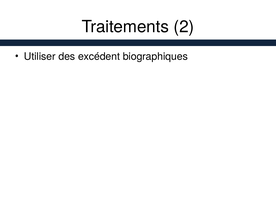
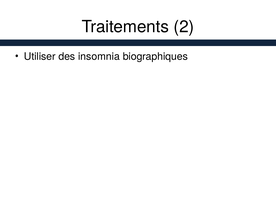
excédent: excédent -> insomnia
